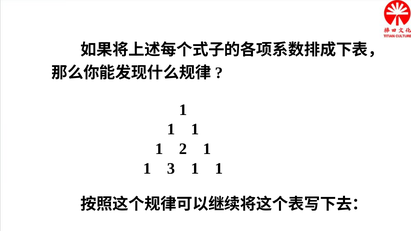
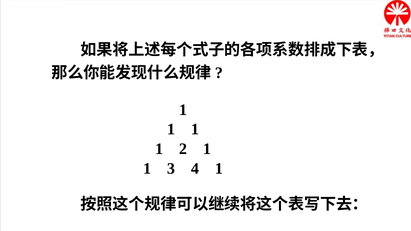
3 1: 1 -> 4
